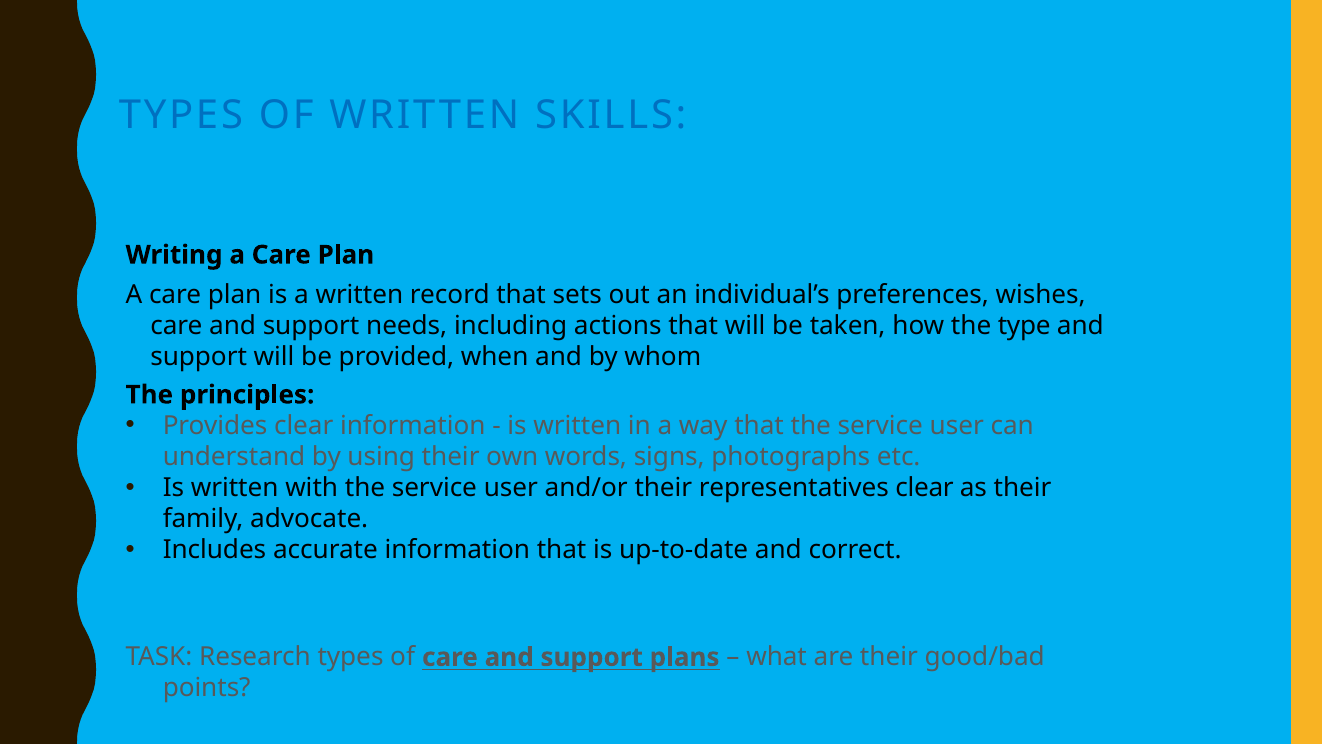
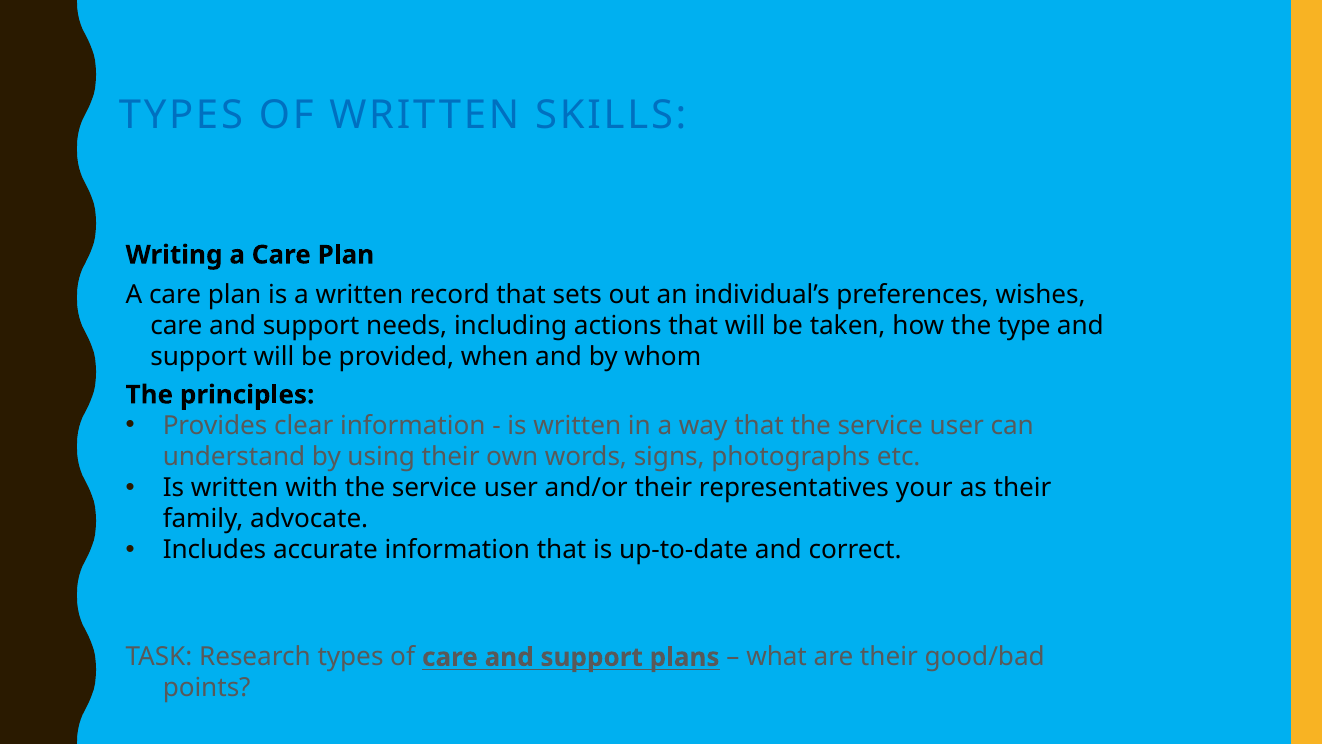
representatives clear: clear -> your
